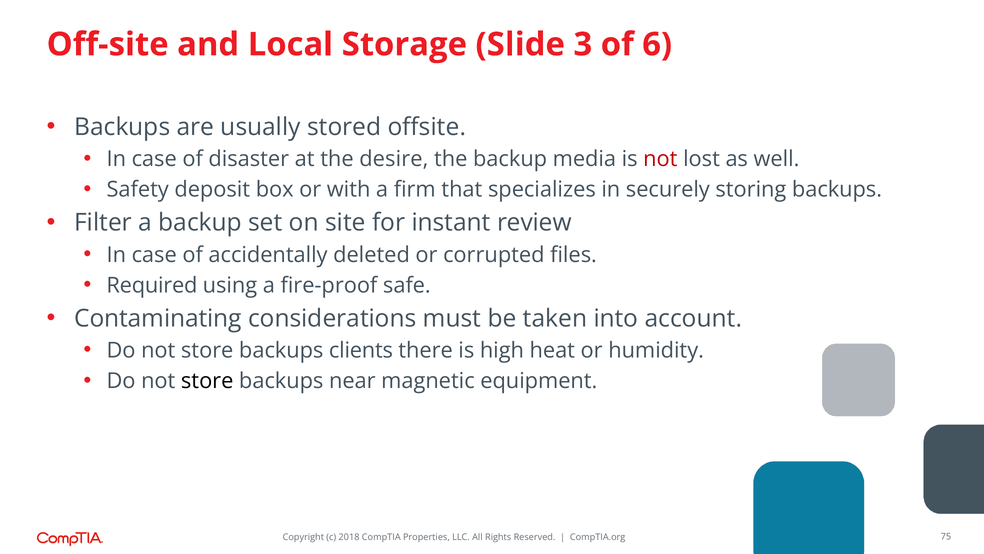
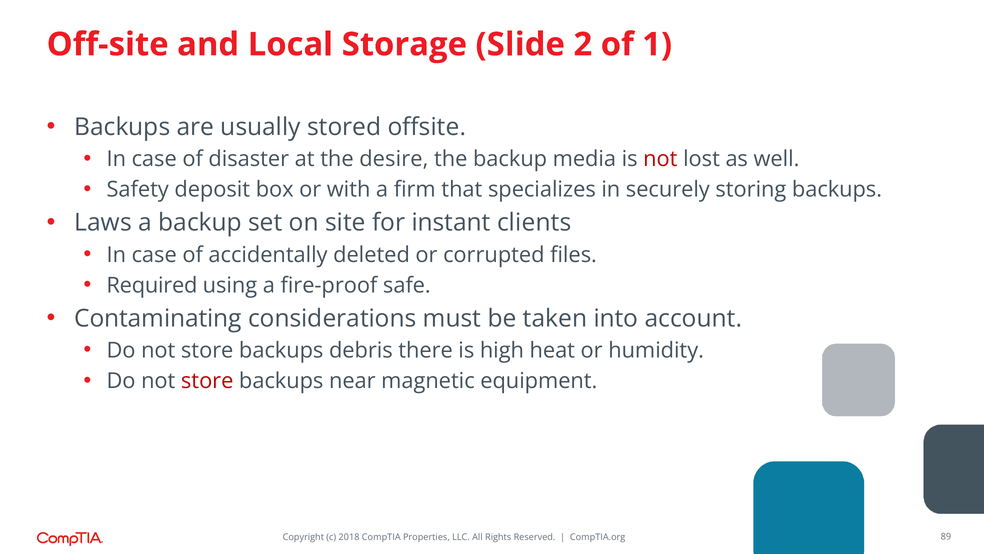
3: 3 -> 2
6: 6 -> 1
Filter: Filter -> Laws
review: review -> clients
clients: clients -> debris
store at (207, 381) colour: black -> red
75: 75 -> 89
